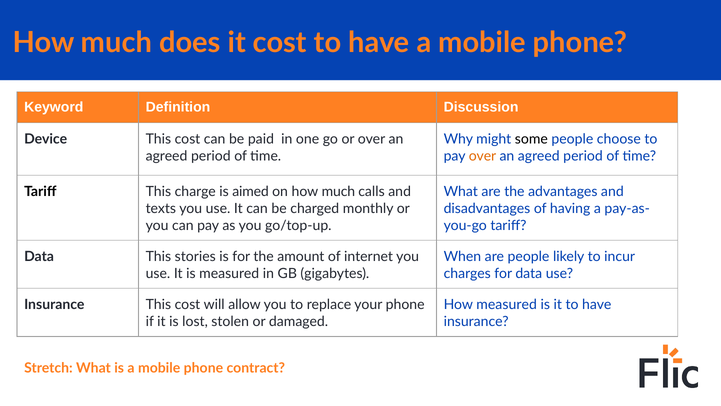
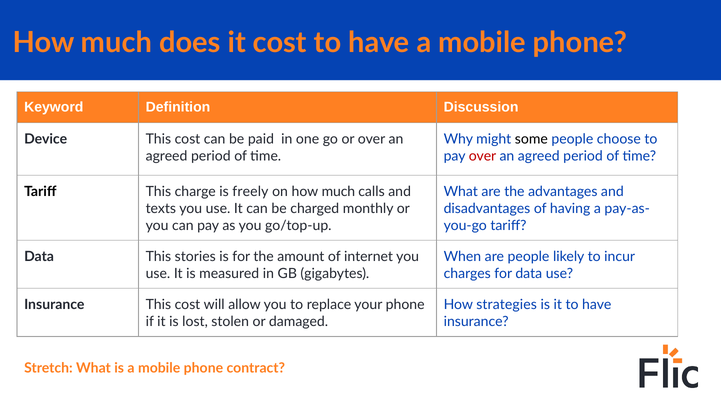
over at (482, 156) colour: orange -> red
aimed: aimed -> freely
How measured: measured -> strategies
